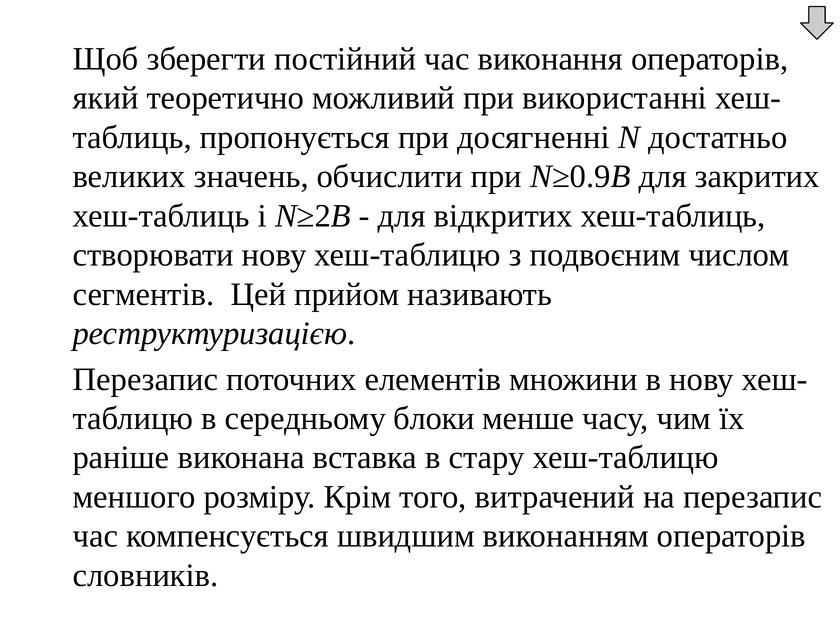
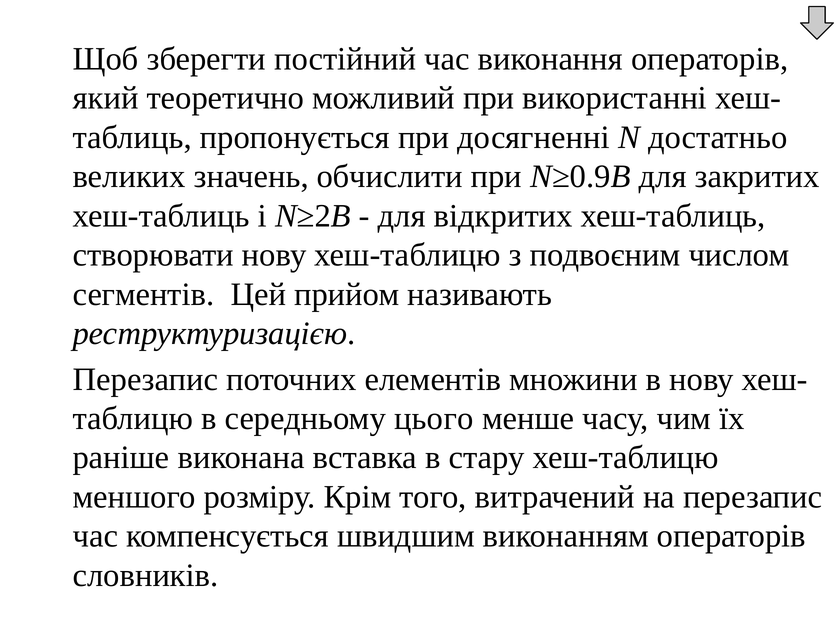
блоки: блоки -> цього
